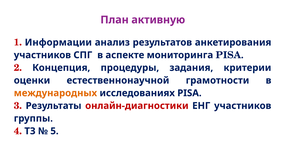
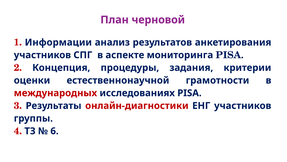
активную: активную -> черновой
международных colour: orange -> red
5: 5 -> 6
